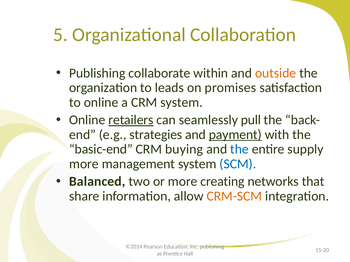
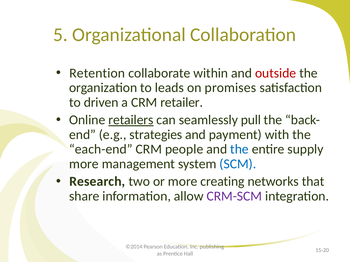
Publishing at (97, 73): Publishing -> Retention
outside colour: orange -> red
to online: online -> driven
CRM system: system -> retailer
payment underline: present -> none
basic-end: basic-end -> each-end
buying: buying -> people
Balanced: Balanced -> Research
CRM-SCM colour: orange -> purple
